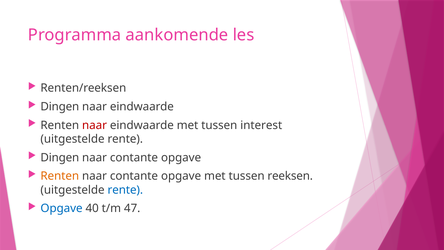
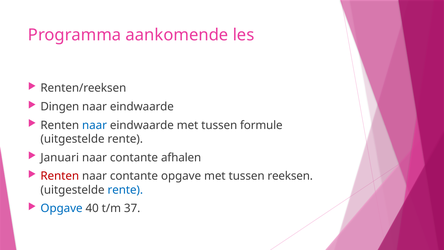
naar at (95, 125) colour: red -> blue
interest: interest -> formule
Dingen at (60, 157): Dingen -> Januari
opgave at (181, 157): opgave -> afhalen
Renten at (60, 176) colour: orange -> red
47: 47 -> 37
